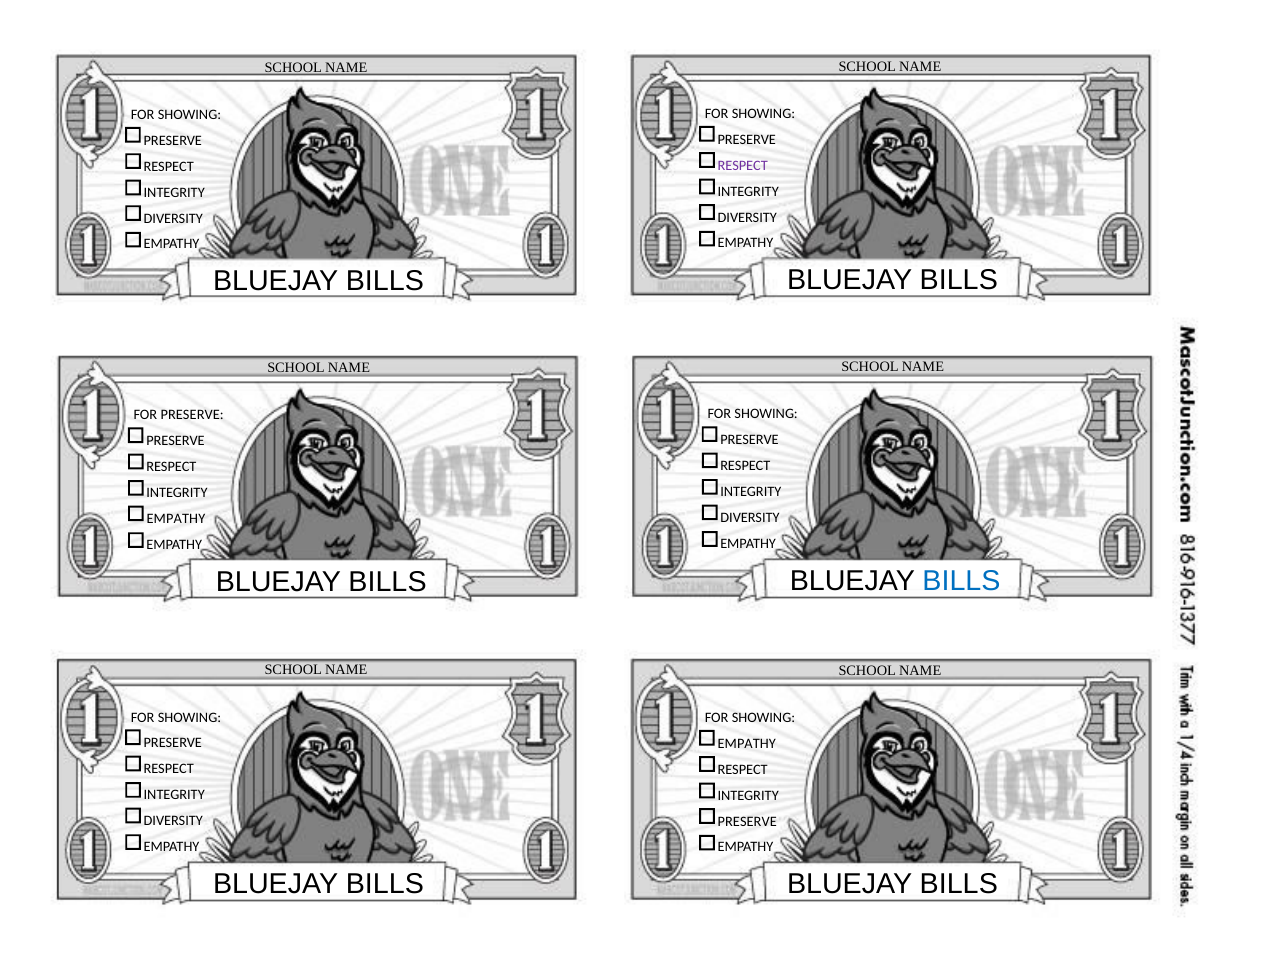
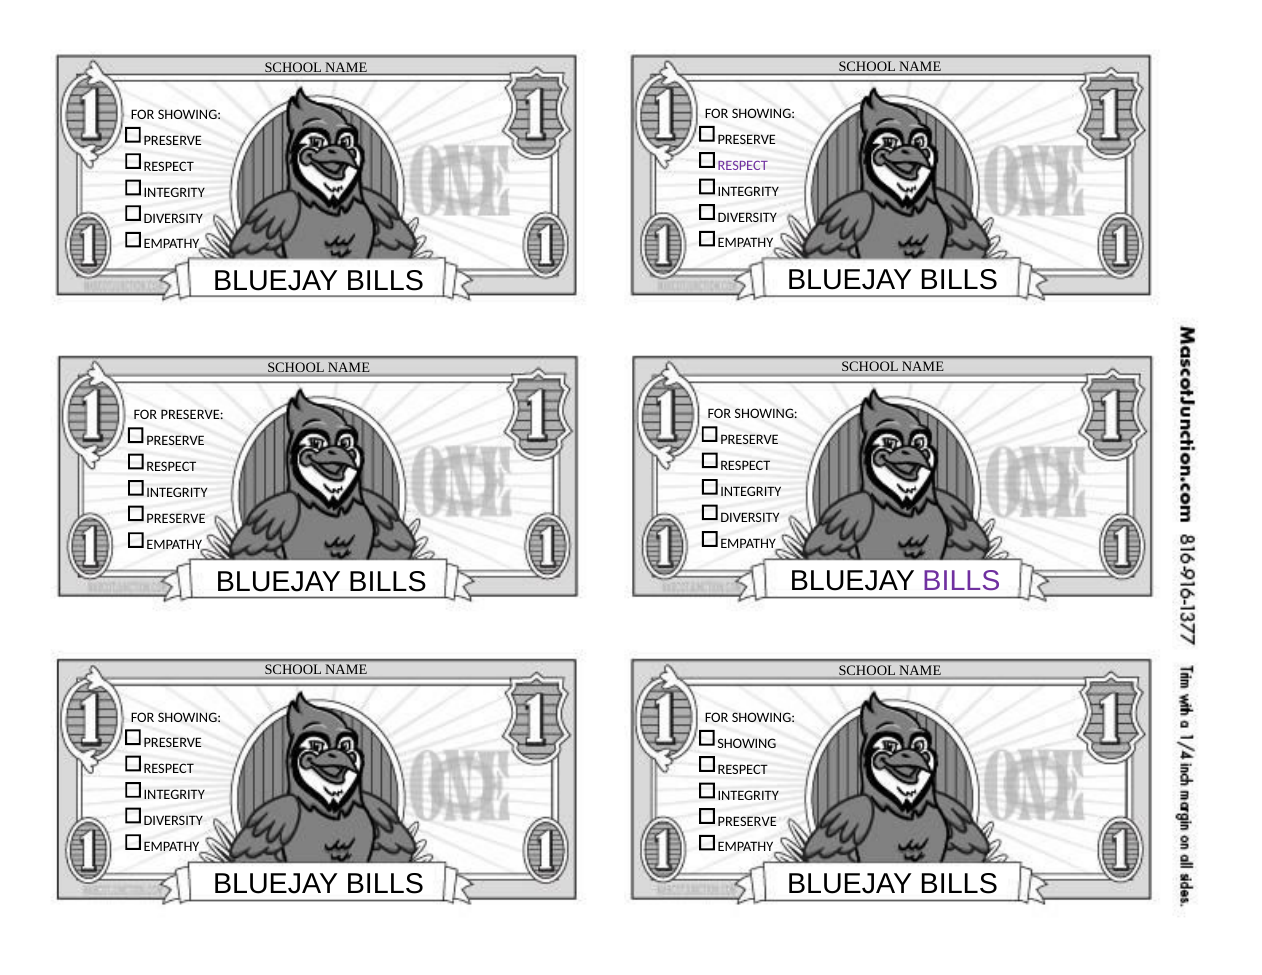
EMPATHY at (176, 519): EMPATHY -> PRESERVE
BILLS at (962, 581) colour: blue -> purple
EMPATHY at (747, 744): EMPATHY -> SHOWING
